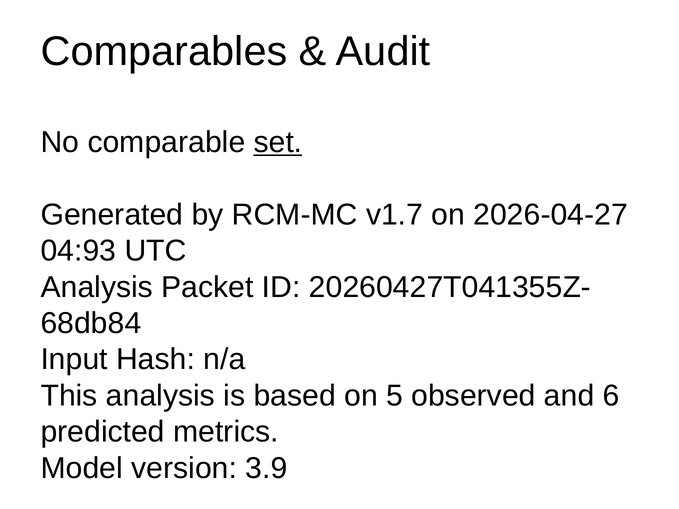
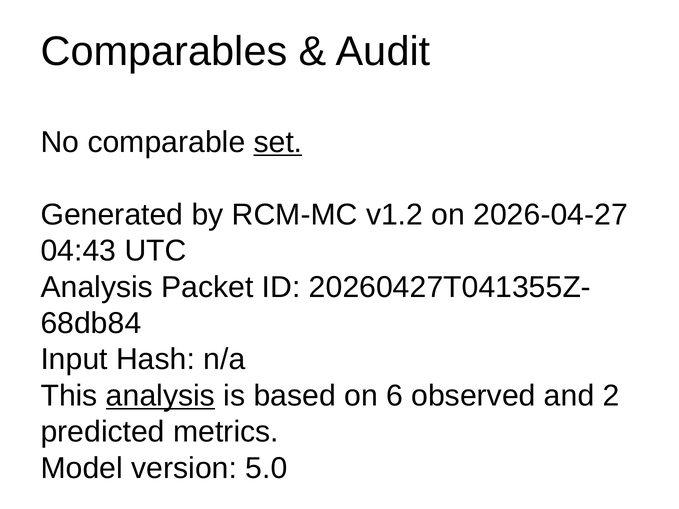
v1.7: v1.7 -> v1.2
04:93: 04:93 -> 04:43
analysis at (160, 396) underline: none -> present
5: 5 -> 6
6: 6 -> 2
3.9: 3.9 -> 5.0
